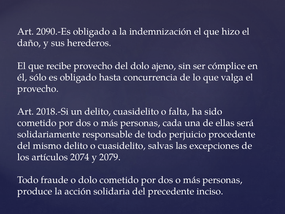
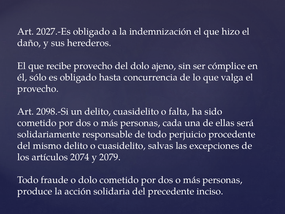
2090.-Es: 2090.-Es -> 2027.-Es
2018.-Si: 2018.-Si -> 2098.-Si
